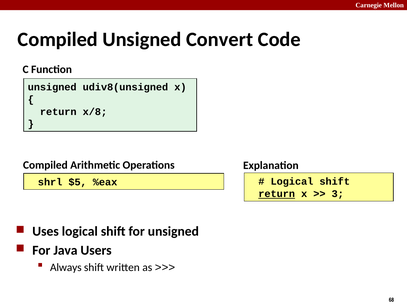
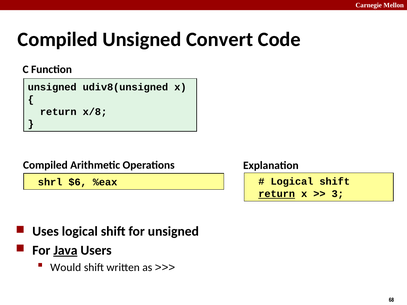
$5: $5 -> $6
Java underline: none -> present
Always: Always -> Would
